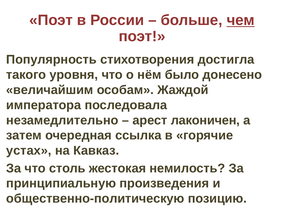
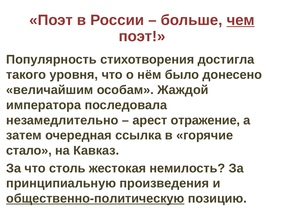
лаконичен: лаконичен -> отражение
устах: устах -> стало
общественно-политическую underline: none -> present
